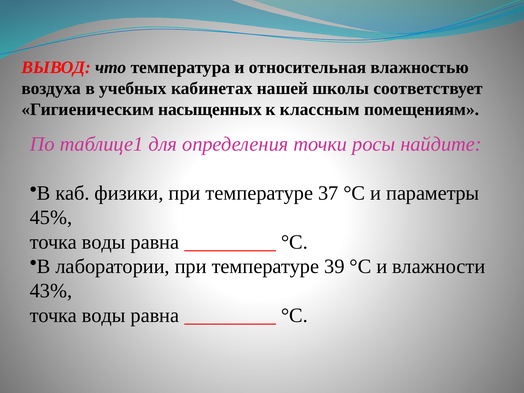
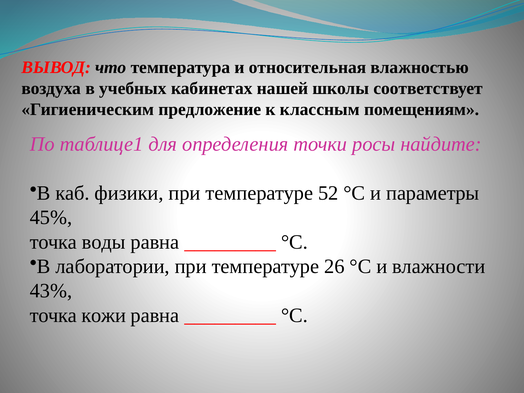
насыщенных: насыщенных -> предложение
37: 37 -> 52
39: 39 -> 26
воды at (104, 315): воды -> кожи
